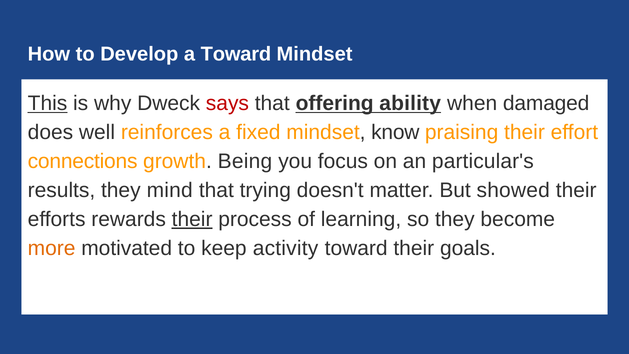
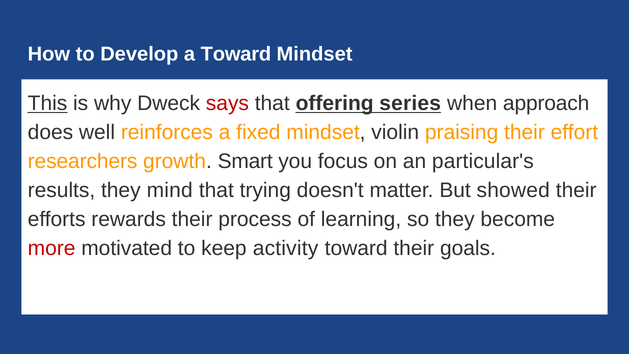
ability: ability -> series
damaged: damaged -> approach
know: know -> violin
connections: connections -> researchers
Being: Being -> Smart
their at (192, 219) underline: present -> none
more colour: orange -> red
